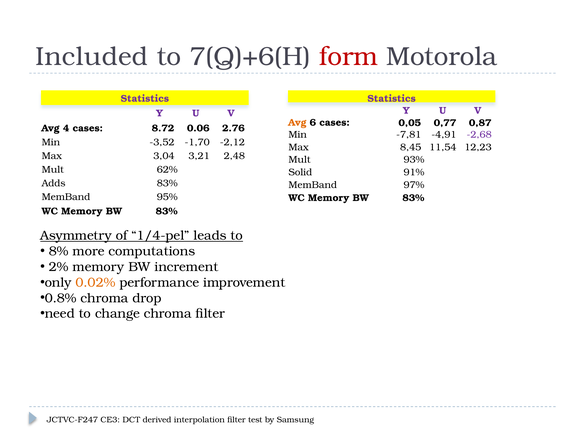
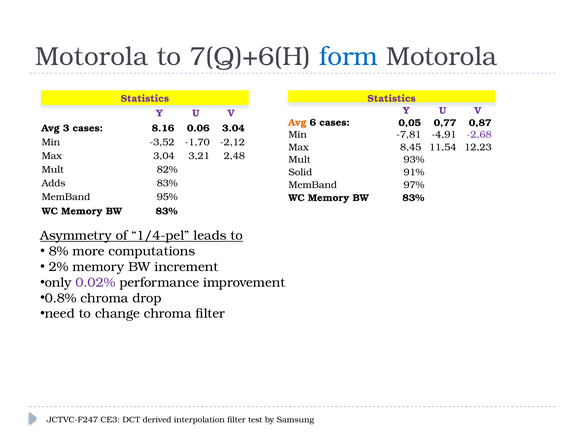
Included at (92, 56): Included -> Motorola
form colour: red -> blue
4: 4 -> 3
8.72: 8.72 -> 8.16
2.76: 2.76 -> 3.04
62%: 62% -> 82%
0.02% colour: orange -> purple
